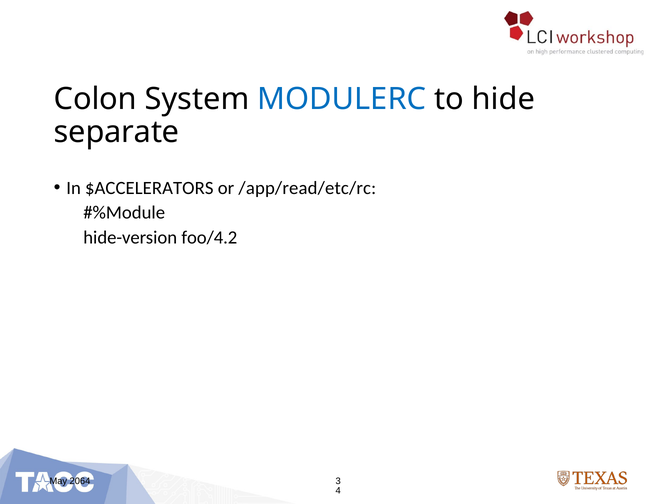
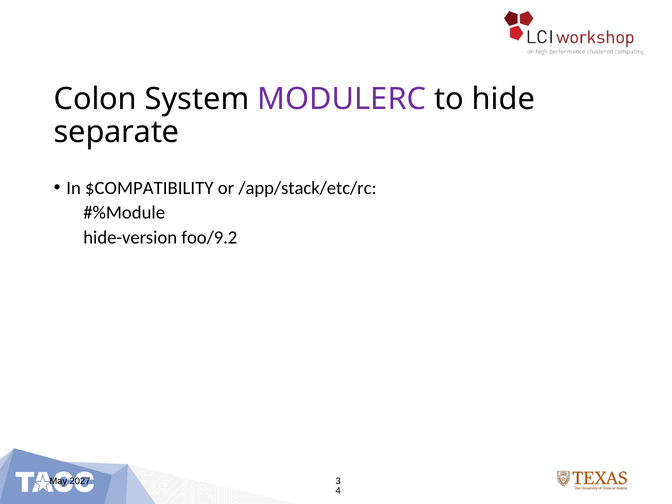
MODULERC colour: blue -> purple
$ACCELERATORS: $ACCELERATORS -> $COMPATIBILITY
/app/read/etc/rc: /app/read/etc/rc -> /app/stack/etc/rc
foo/4.2: foo/4.2 -> foo/9.2
2064: 2064 -> 2027
